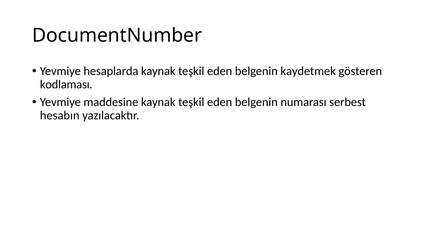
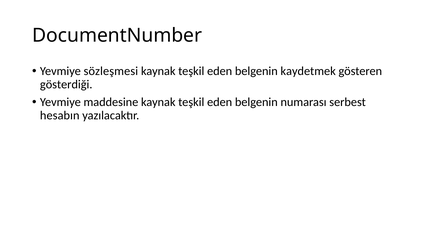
hesaplarda: hesaplarda -> sözleşmesi
kodlaması: kodlaması -> gösterdiği
